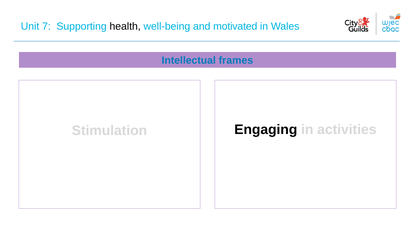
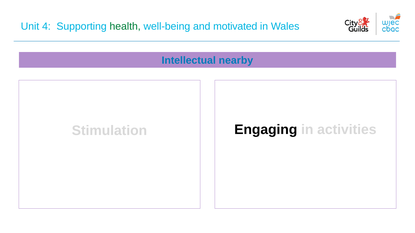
7: 7 -> 4
health colour: black -> green
frames: frames -> nearby
